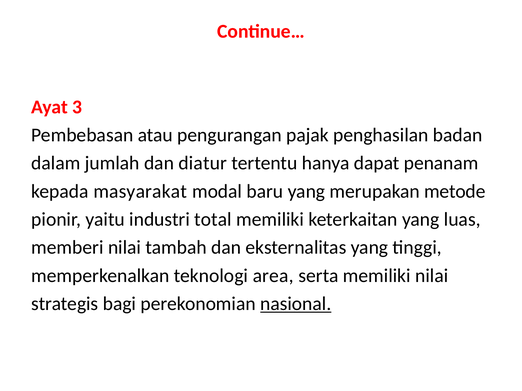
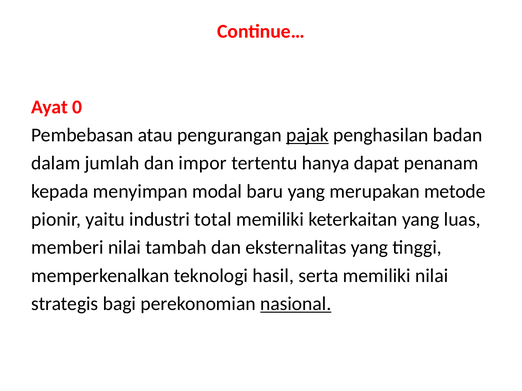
3: 3 -> 0
pajak underline: none -> present
diatur: diatur -> impor
masyarakat: masyarakat -> menyimpan
area: area -> hasil
